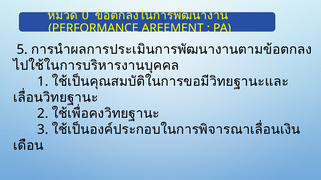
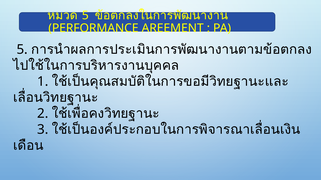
0 at (85, 15): 0 -> 5
